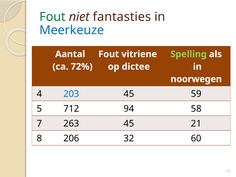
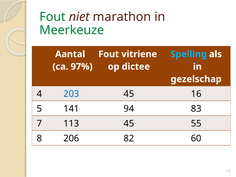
fantasties: fantasties -> marathon
Meerkeuze colour: blue -> green
Spelling colour: light green -> light blue
72%: 72% -> 97%
noorwegen: noorwegen -> gezelschap
59: 59 -> 16
712: 712 -> 141
58: 58 -> 83
263: 263 -> 113
21: 21 -> 55
32: 32 -> 82
